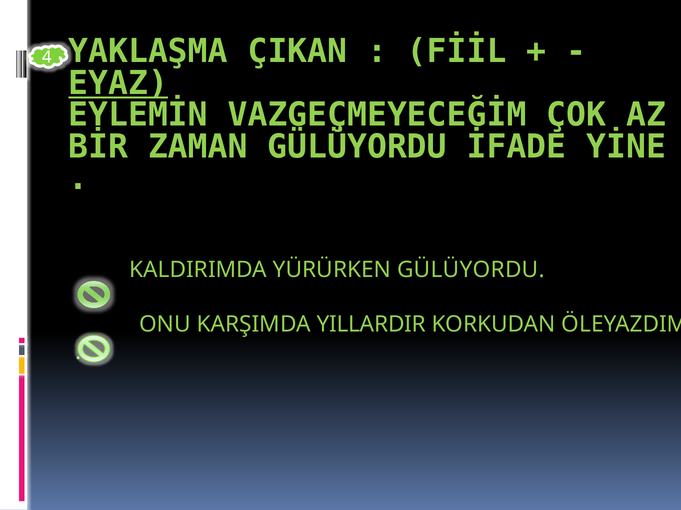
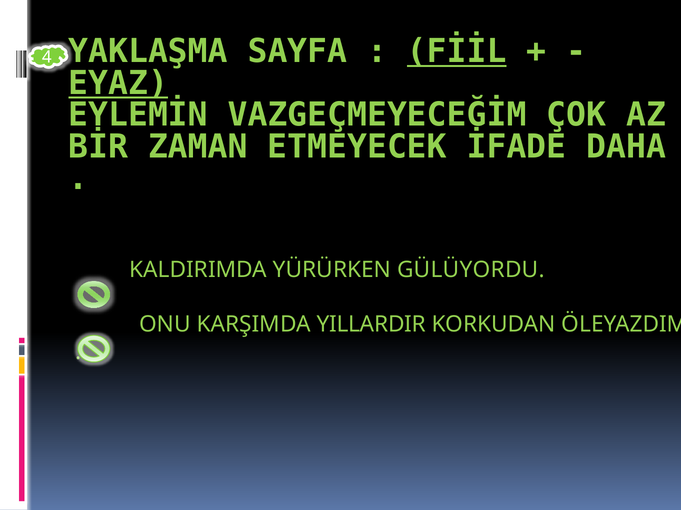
ÇIKAN: ÇIKAN -> SAYFA
FİİL underline: none -> present
ZAMAN GÜLÜYORDU: GÜLÜYORDU -> ETMEYECEK
YİNE: YİNE -> DAHA
